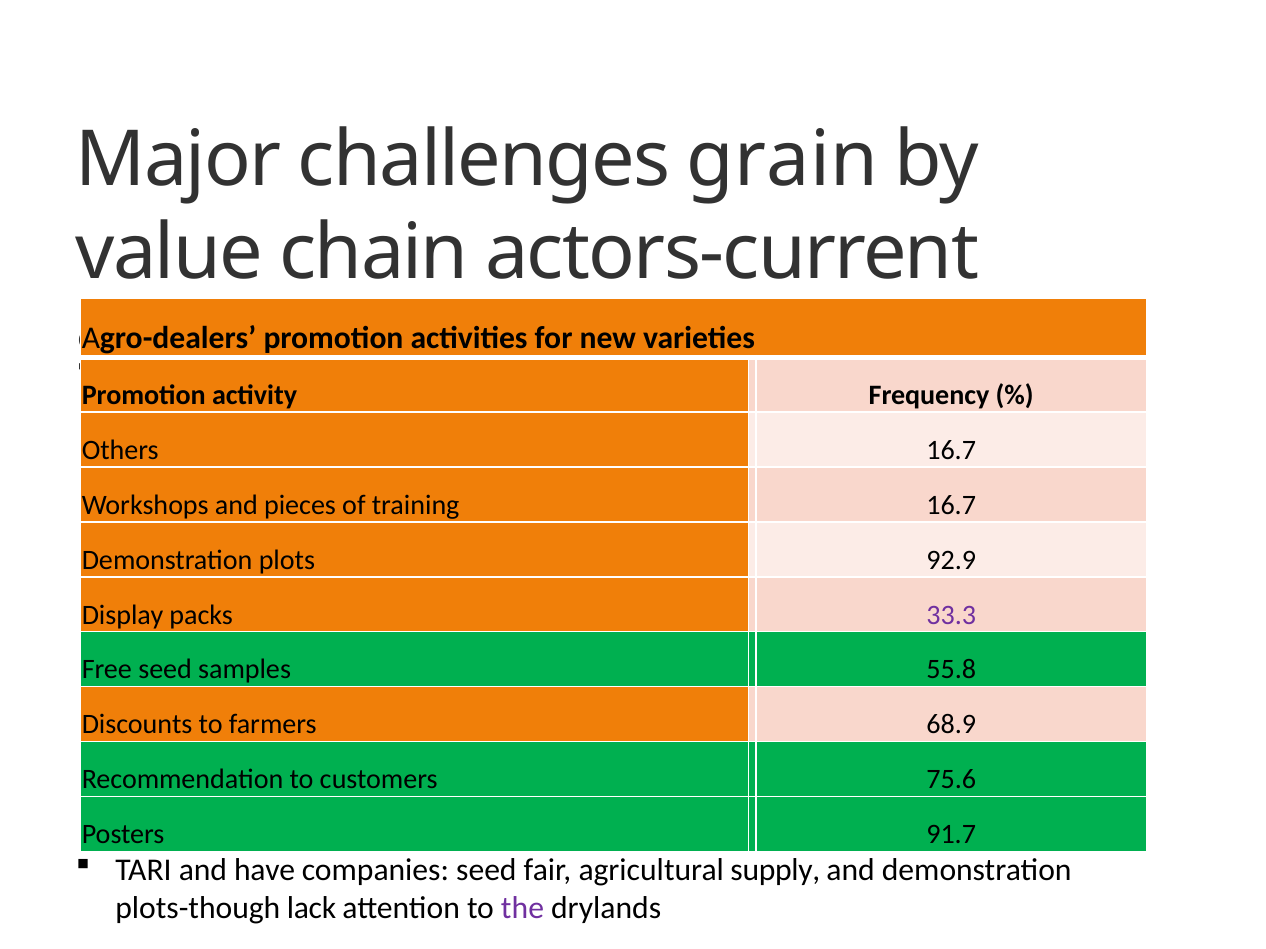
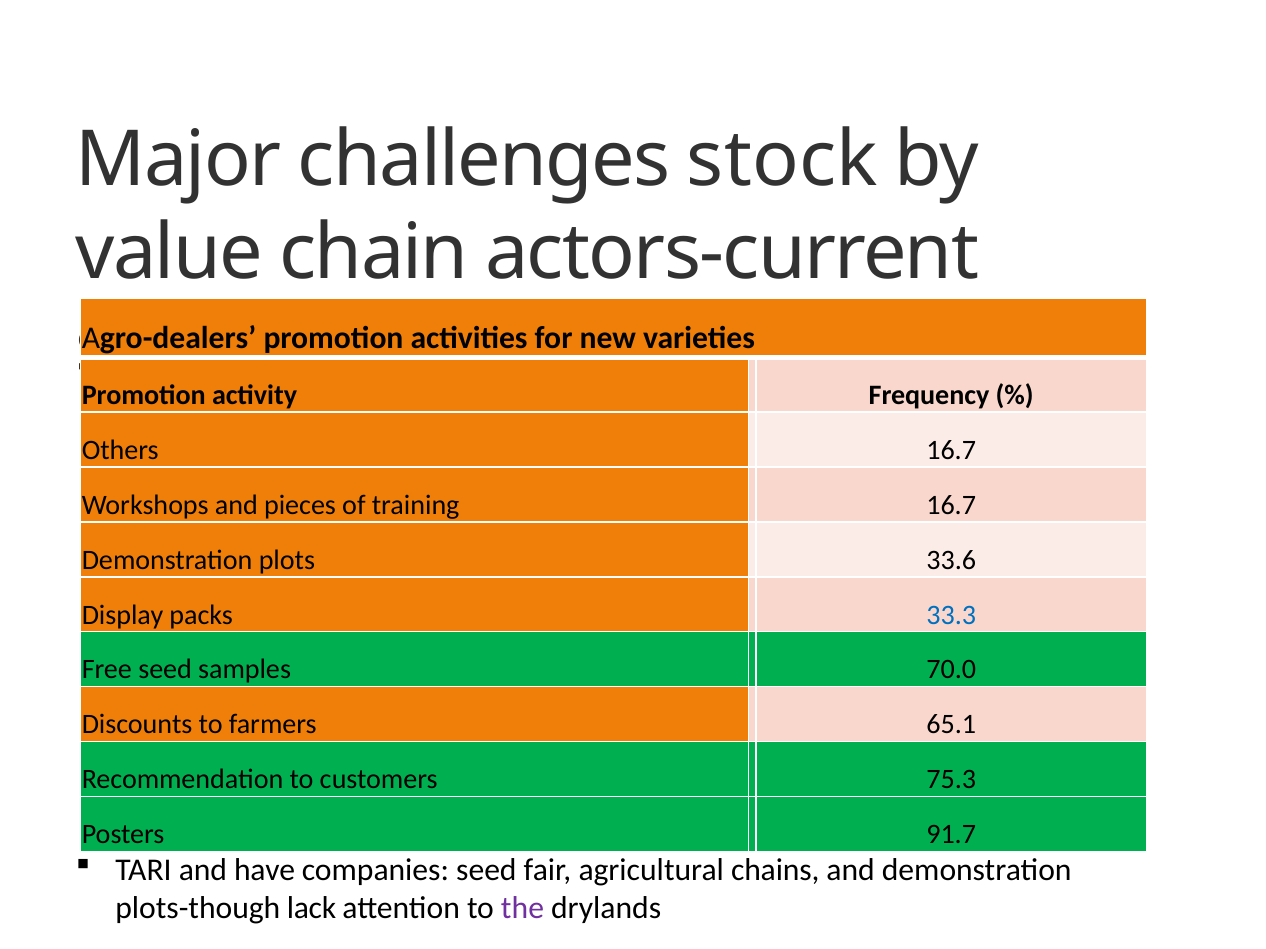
grain: grain -> stock
92.9: 92.9 -> 33.6
33.3 colour: purple -> blue
55.8: 55.8 -> 70.0
68.9: 68.9 -> 65.1
75.6: 75.6 -> 75.3
supply: supply -> chains
